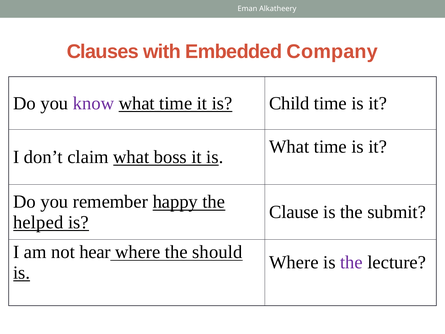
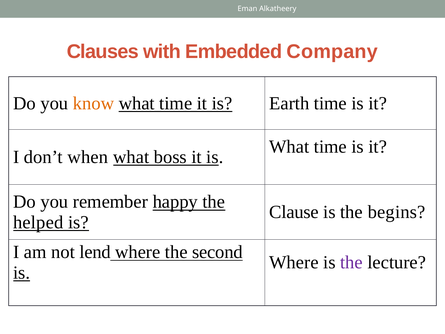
know colour: purple -> orange
Child: Child -> Earth
claim: claim -> when
submit: submit -> begins
hear: hear -> lend
should: should -> second
